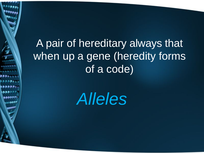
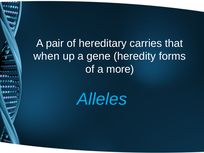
always: always -> carries
code: code -> more
